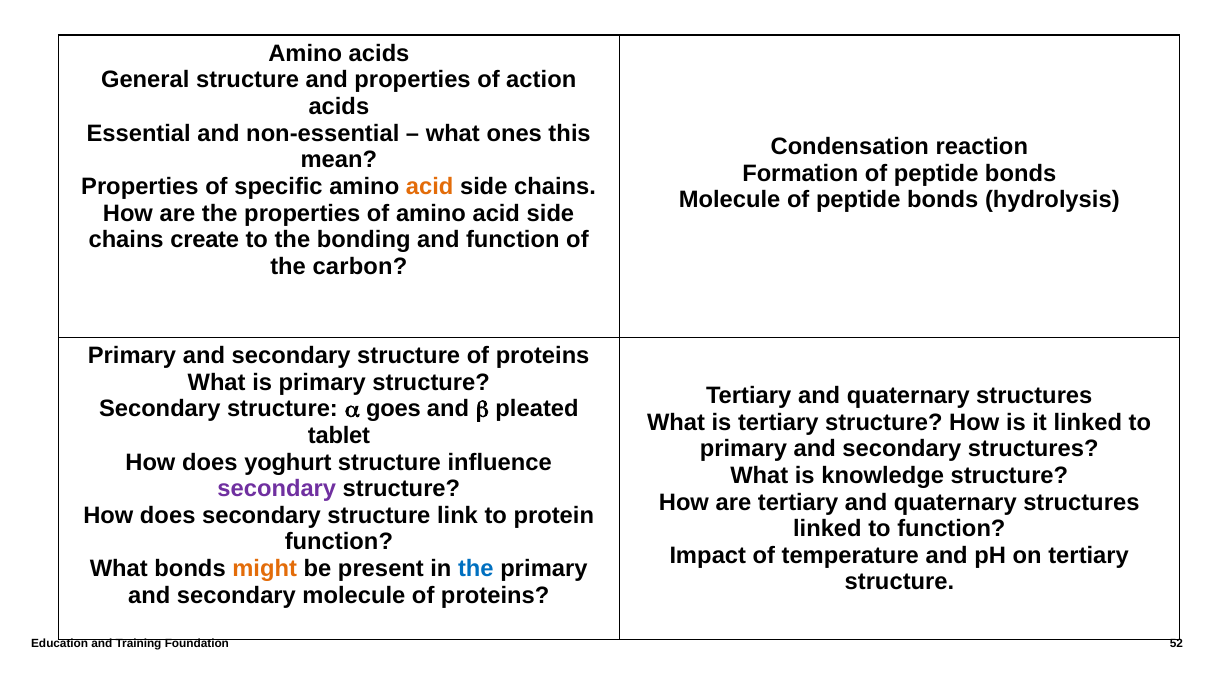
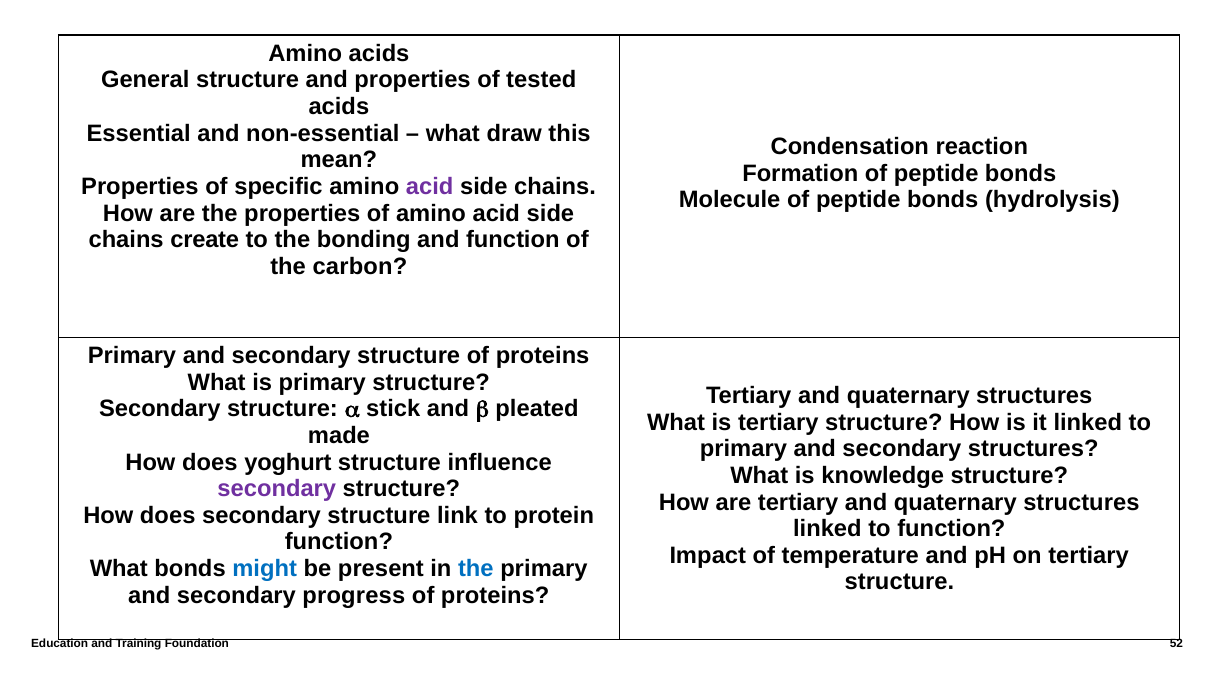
action: action -> tested
ones: ones -> draw
acid at (430, 187) colour: orange -> purple
goes: goes -> stick
tablet: tablet -> made
might colour: orange -> blue
secondary molecule: molecule -> progress
